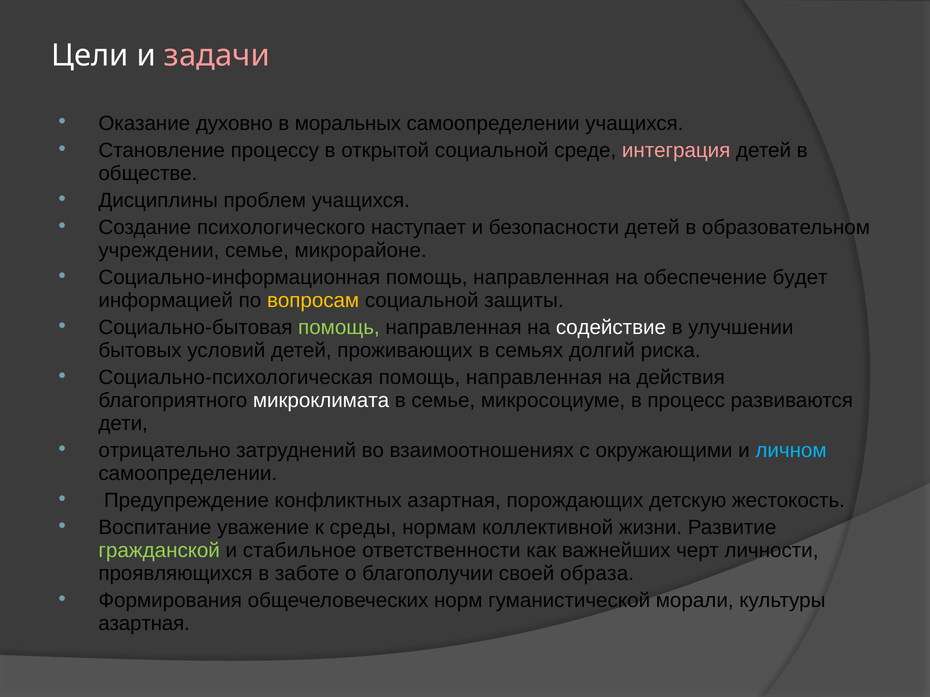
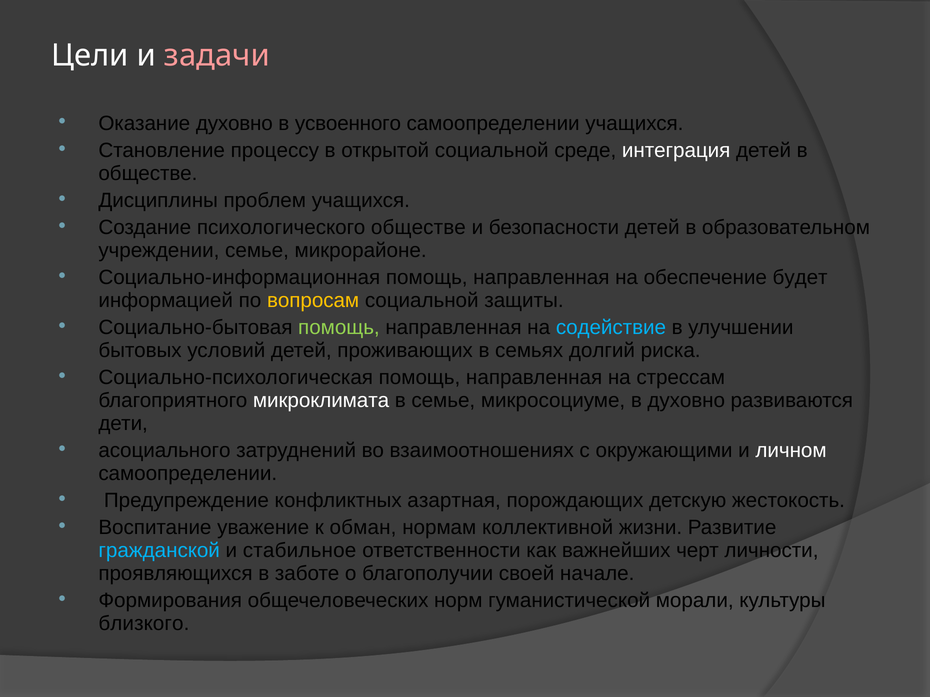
моральных: моральных -> усвоенного
интеграция colour: pink -> white
психологического наступает: наступает -> обществе
содействие colour: white -> light blue
действия: действия -> стрессам
в процесс: процесс -> духовно
отрицательно: отрицательно -> асоциального
личном colour: light blue -> white
среды: среды -> обман
гражданской colour: light green -> light blue
образа: образа -> начале
азартная at (144, 624): азартная -> близкого
